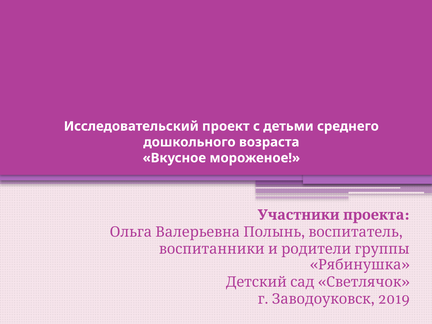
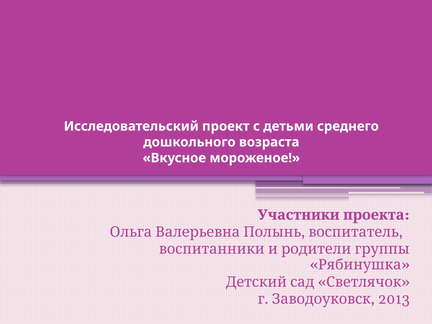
2019: 2019 -> 2013
